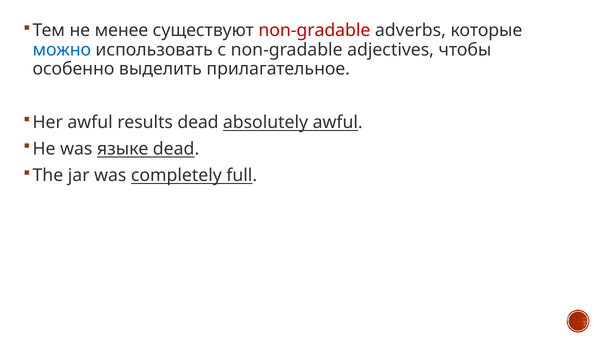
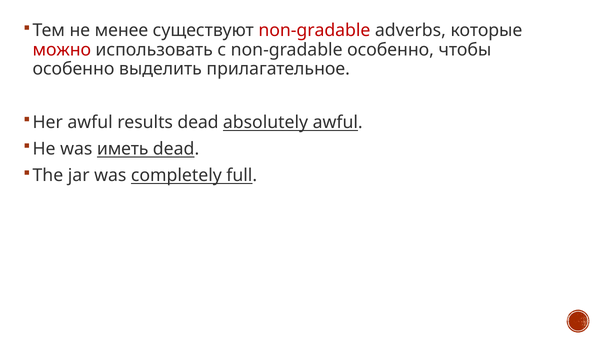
можно colour: blue -> red
non-gradable adjeсtives: adjeсtives -> особенно
языке: языке -> иметь
